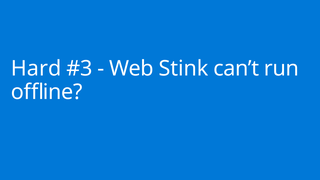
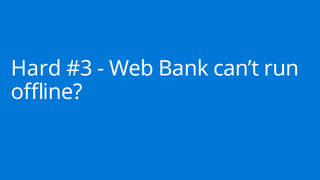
Stink: Stink -> Bank
